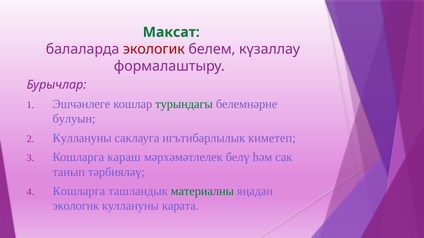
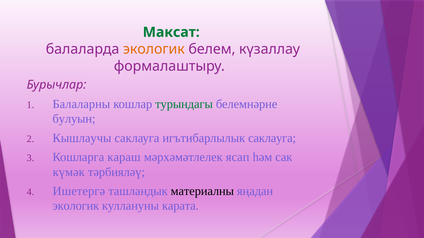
экологик at (154, 49) colour: red -> orange
Эшчәнлеге: Эшчәнлеге -> Балаларны
Куллануны at (82, 138): Куллануны -> Кышлаучы
игътибарлылык киметеп: киметеп -> саклауга
белү: белү -> ясап
танып: танып -> күмәк
Кошларга at (79, 192): Кошларга -> Ишетергә
материалны colour: green -> black
